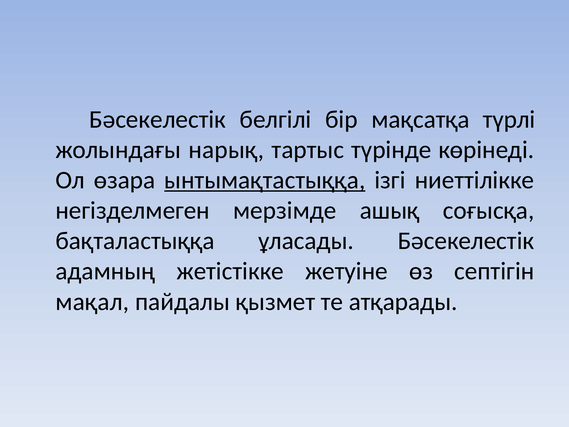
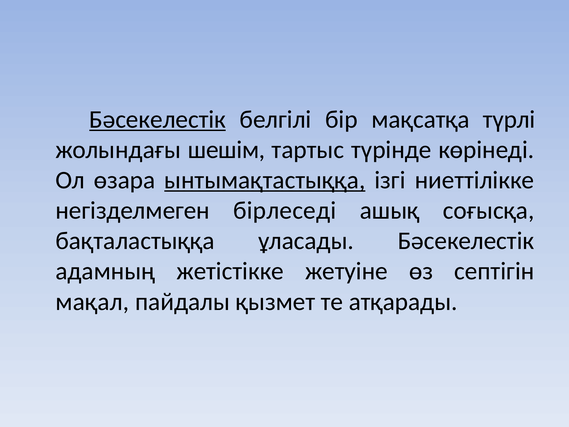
Бәсекелестік at (158, 119) underline: none -> present
нарық: нарық -> шешім
мерзімде: мерзімде -> бірлеседі
